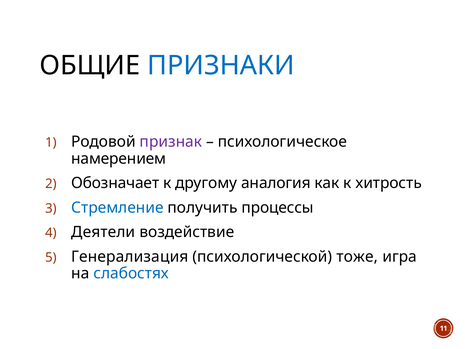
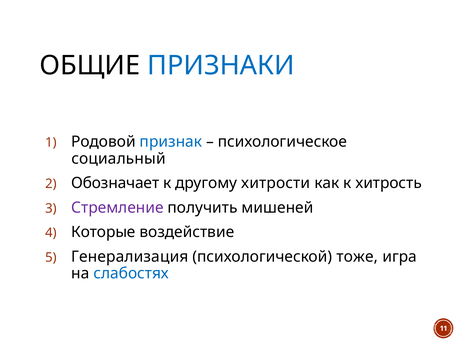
признак colour: purple -> blue
намерением: намерением -> социальный
аналогия: аналогия -> хитрости
Стремление colour: blue -> purple
процессы: процессы -> мишеней
Деятели: Деятели -> Которые
